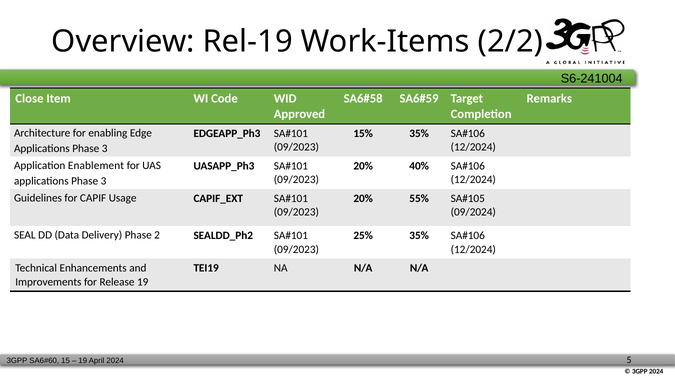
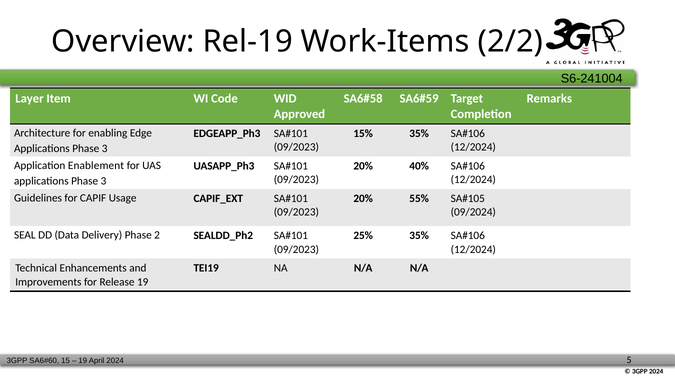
Close: Close -> Layer
